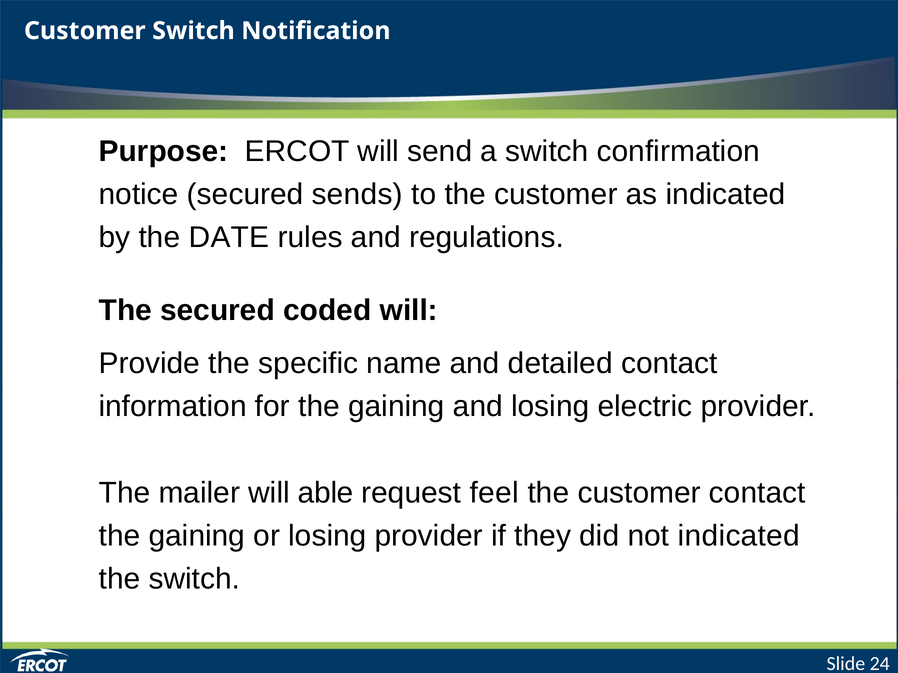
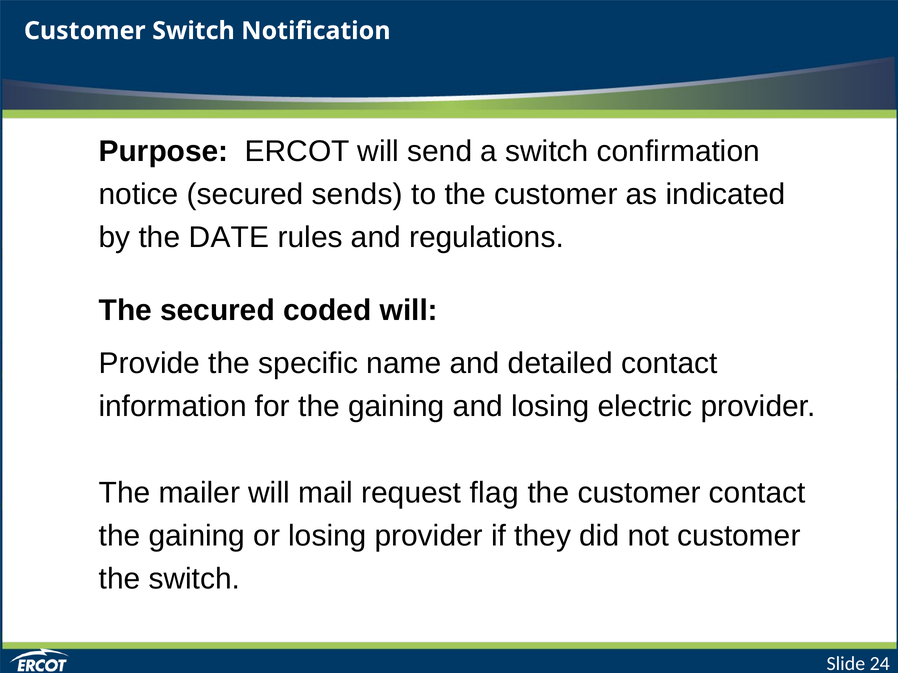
able: able -> mail
feel: feel -> flag
not indicated: indicated -> customer
